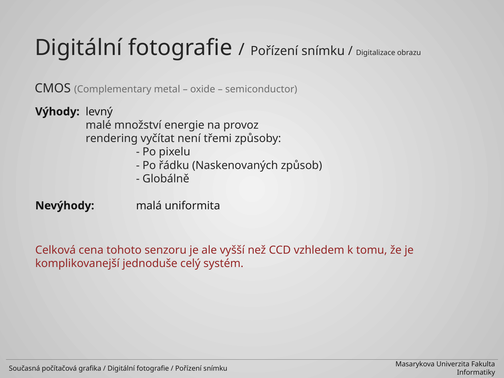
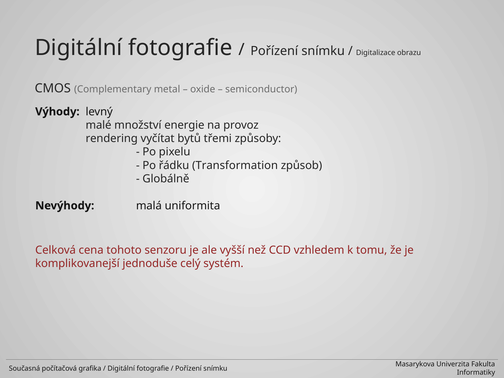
není: není -> bytů
Naskenovaných: Naskenovaných -> Transformation
